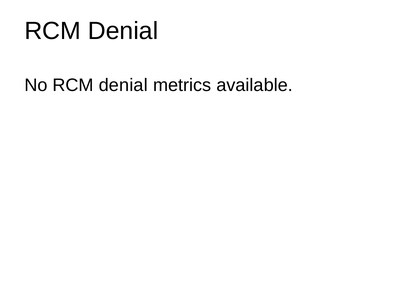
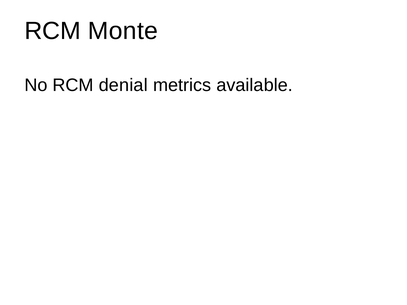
Denial at (123, 31): Denial -> Monte
